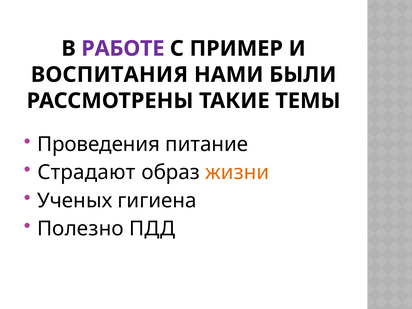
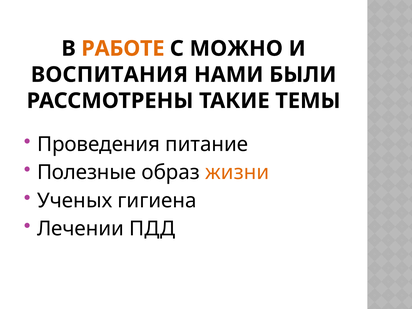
РАБОТЕ colour: purple -> orange
ПРИМЕР: ПРИМЕР -> МОЖНО
Страдают: Страдают -> Полезные
Полезно: Полезно -> Лечении
